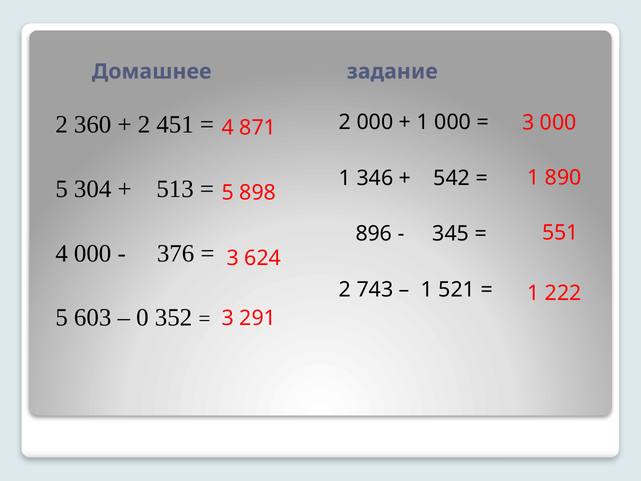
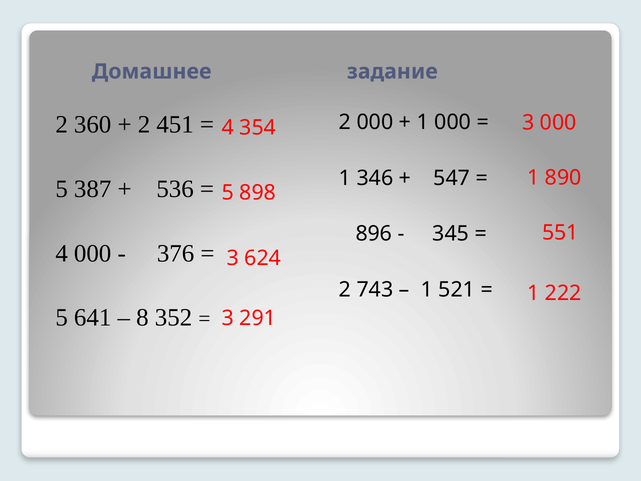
871: 871 -> 354
542: 542 -> 547
304: 304 -> 387
513: 513 -> 536
603: 603 -> 641
0: 0 -> 8
